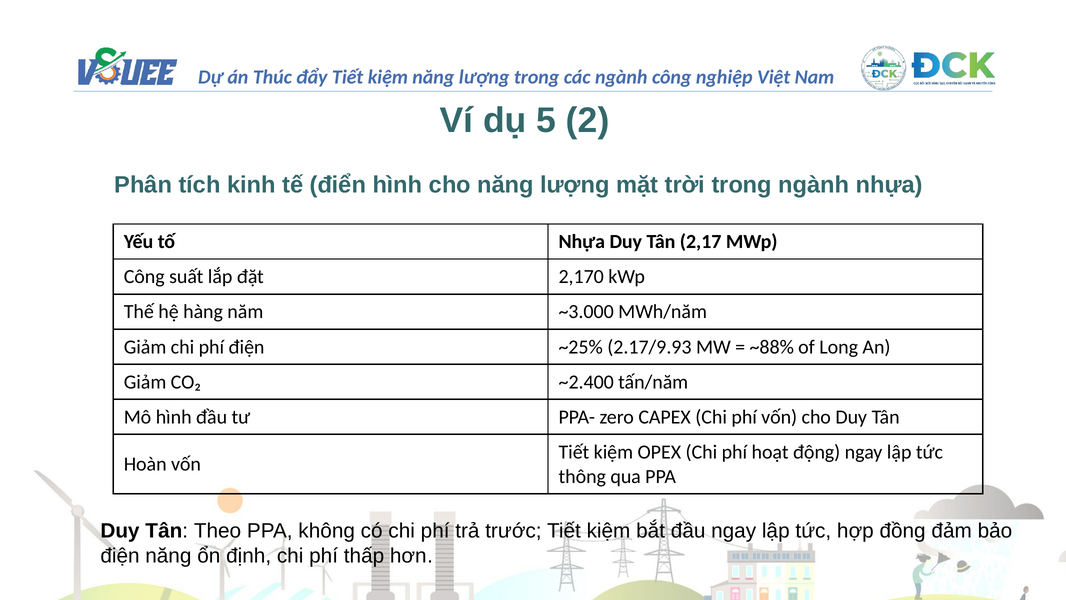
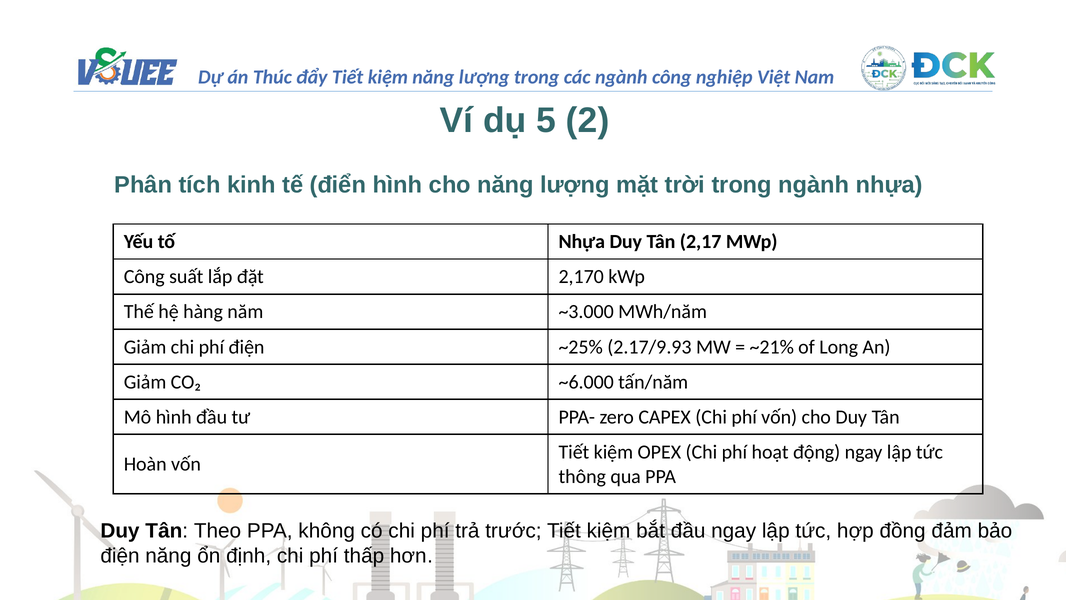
~88%: ~88% -> ~21%
~2.400: ~2.400 -> ~6.000
